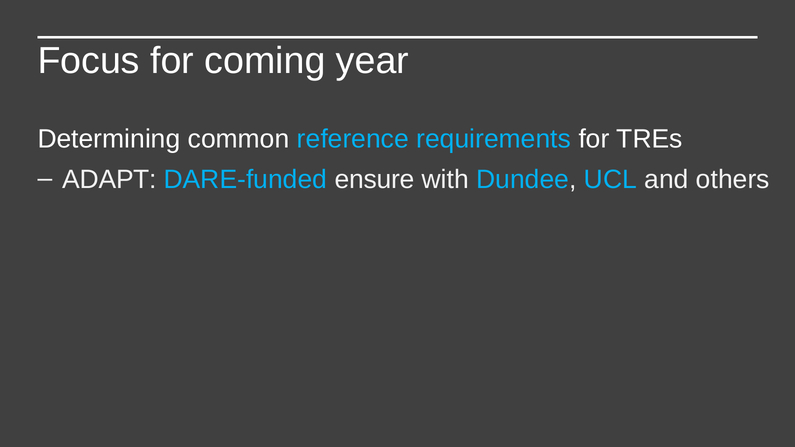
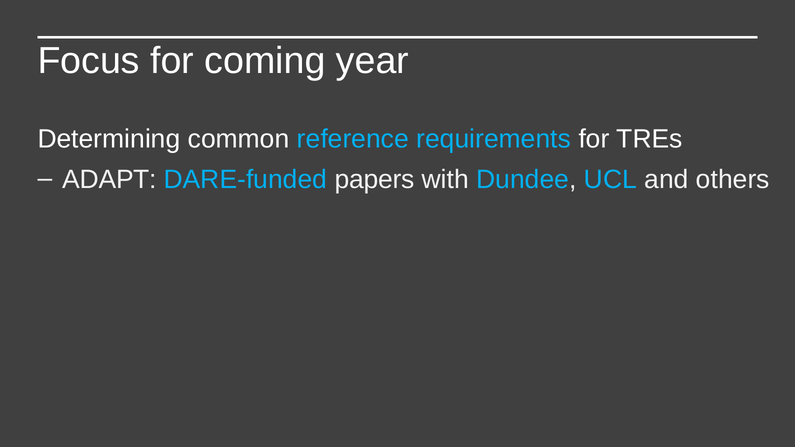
ensure: ensure -> papers
